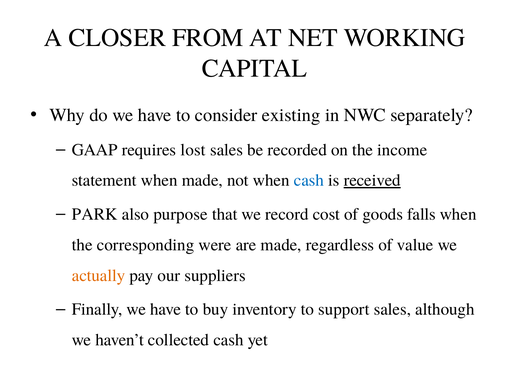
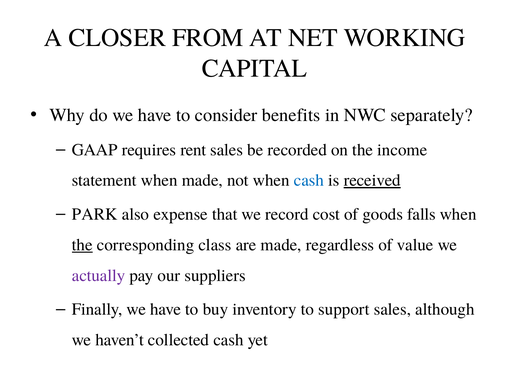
existing: existing -> benefits
lost: lost -> rent
purpose: purpose -> expense
the at (82, 245) underline: none -> present
were: were -> class
actually colour: orange -> purple
